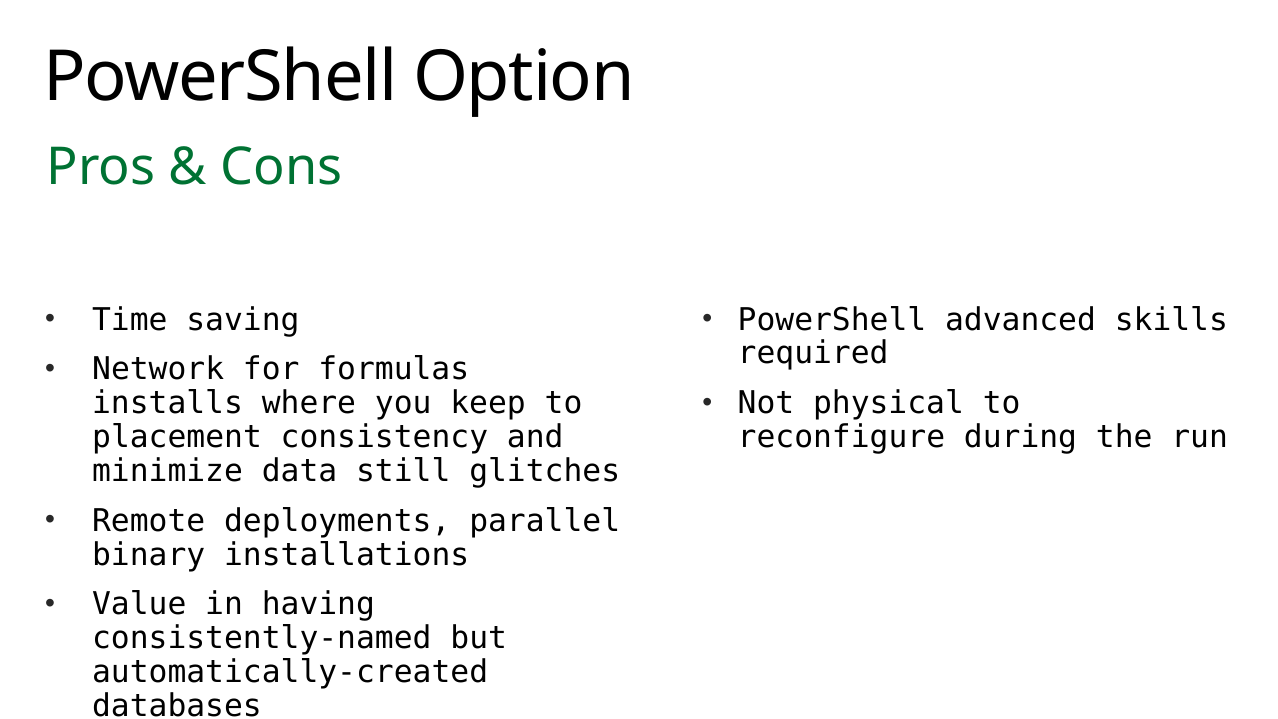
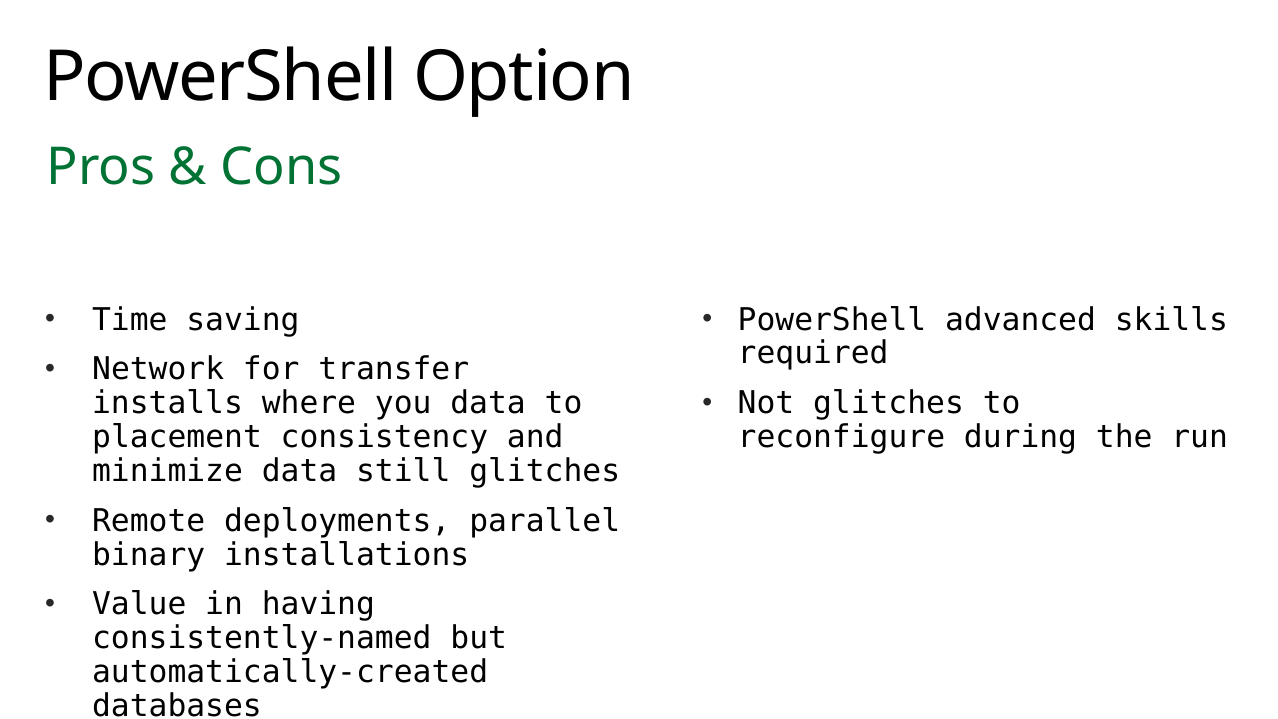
formulas: formulas -> transfer
Not physical: physical -> glitches
you keep: keep -> data
